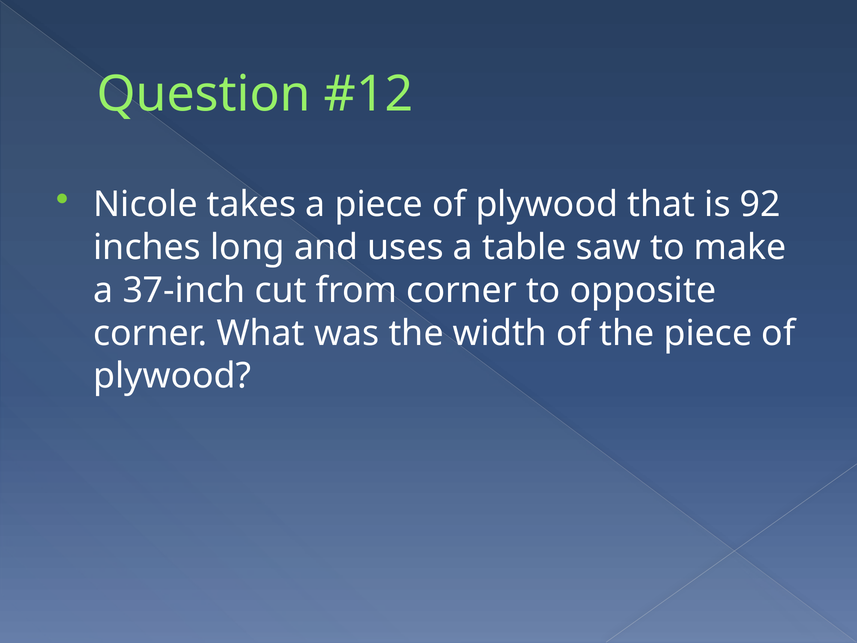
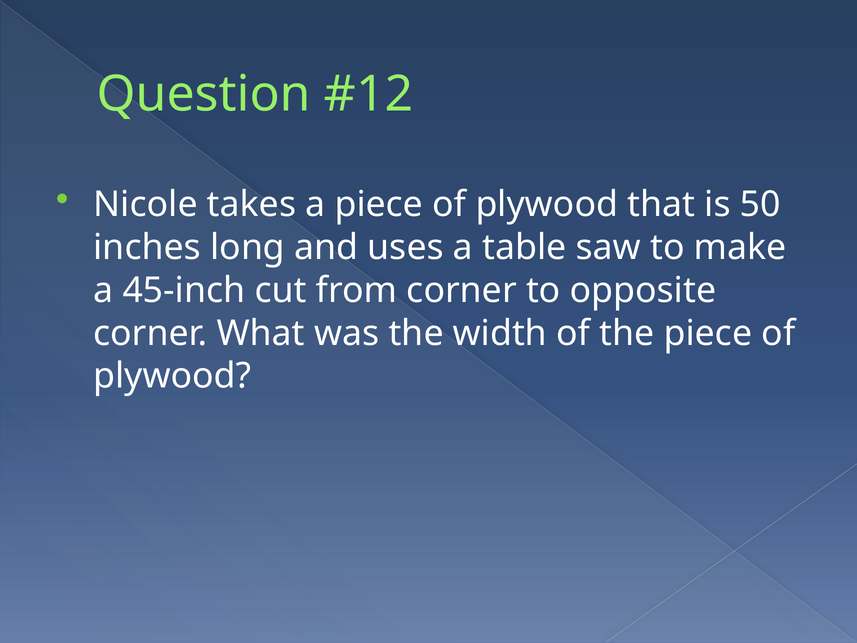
92: 92 -> 50
37-inch: 37-inch -> 45-inch
